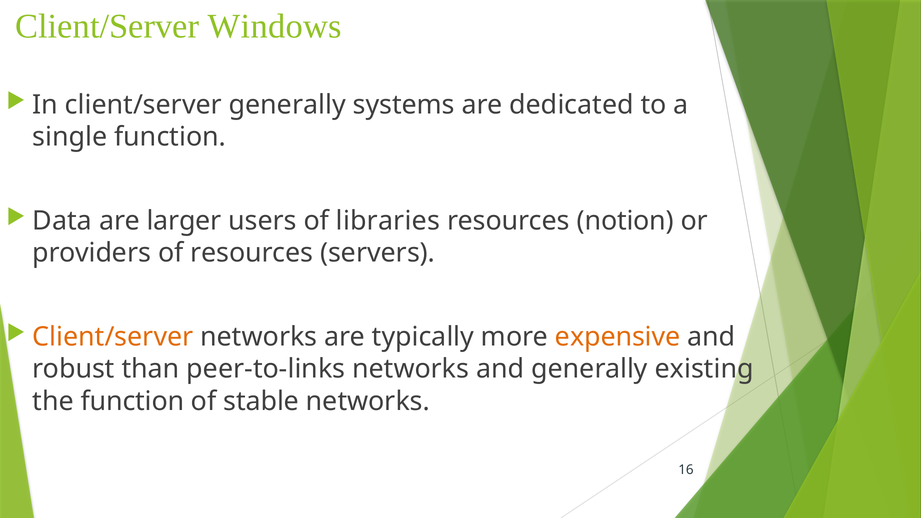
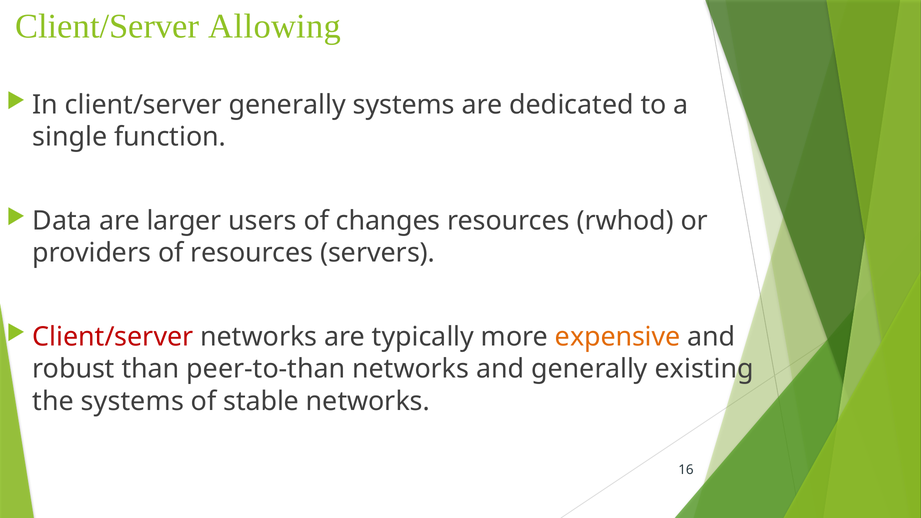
Windows: Windows -> Allowing
libraries: libraries -> changes
notion: notion -> rwhod
Client/server at (113, 337) colour: orange -> red
peer-to-links: peer-to-links -> peer-to-than
the function: function -> systems
